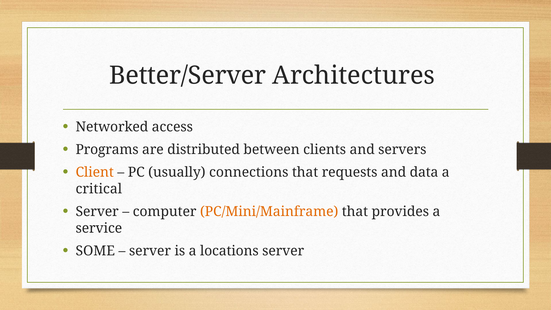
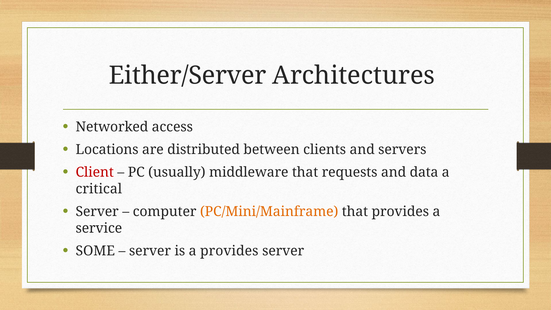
Better/Server: Better/Server -> Either/Server
Programs: Programs -> Locations
Client colour: orange -> red
connections: connections -> middleware
a locations: locations -> provides
